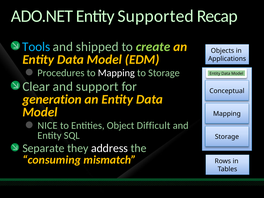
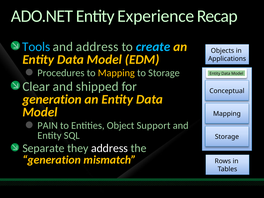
Supported: Supported -> Experience
and shipped: shipped -> address
create colour: light green -> light blue
Mapping at (116, 73) colour: white -> yellow
support: support -> shipped
NICE: NICE -> PAIN
Difficult: Difficult -> Support
consuming at (52, 160): consuming -> generation
